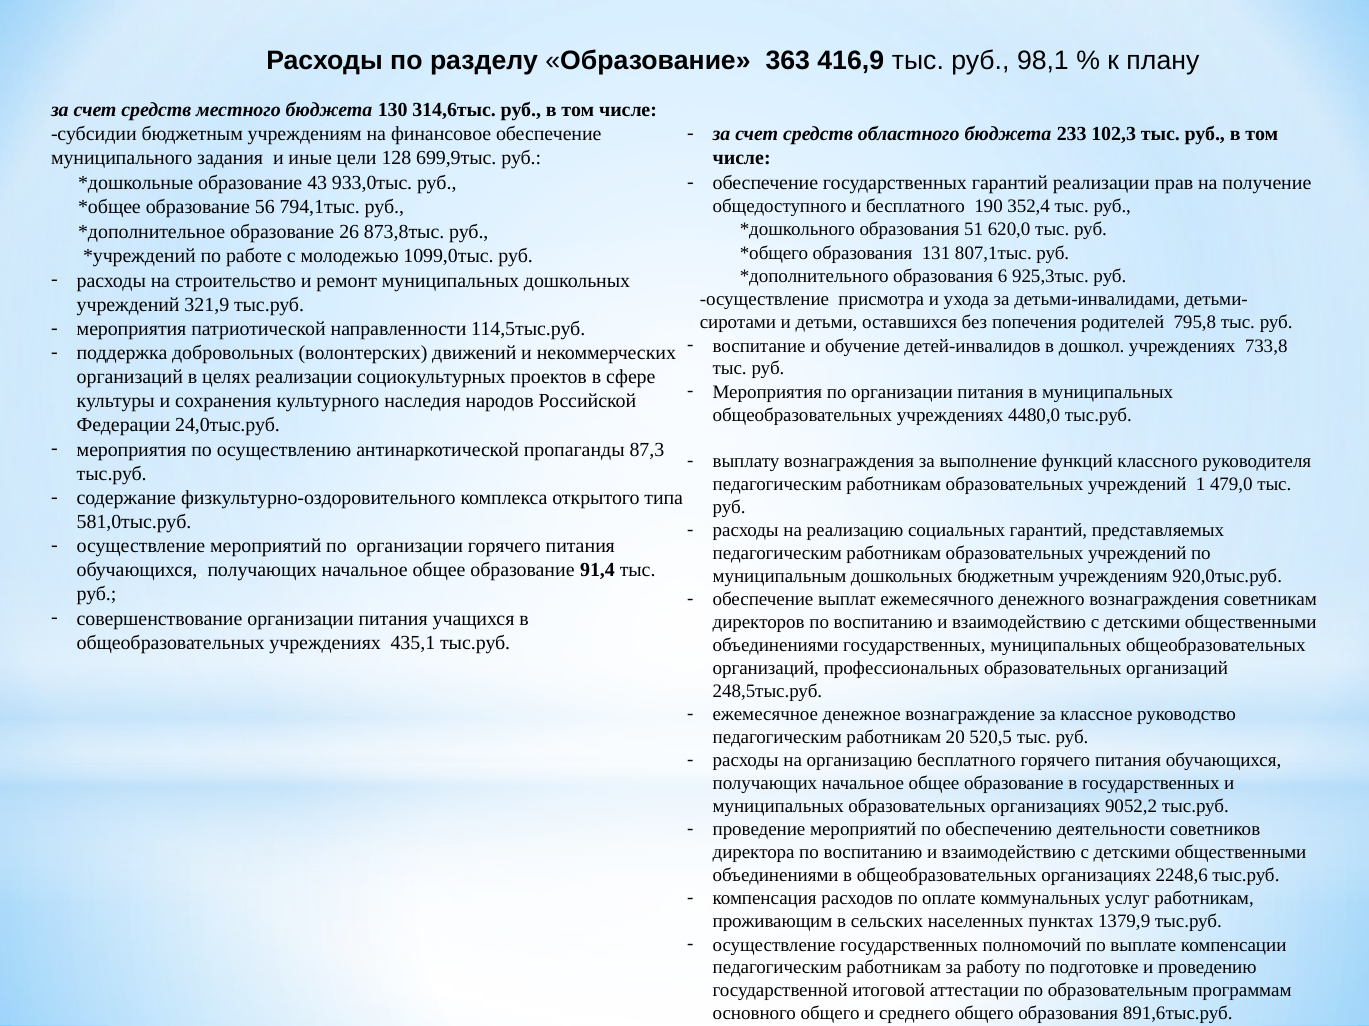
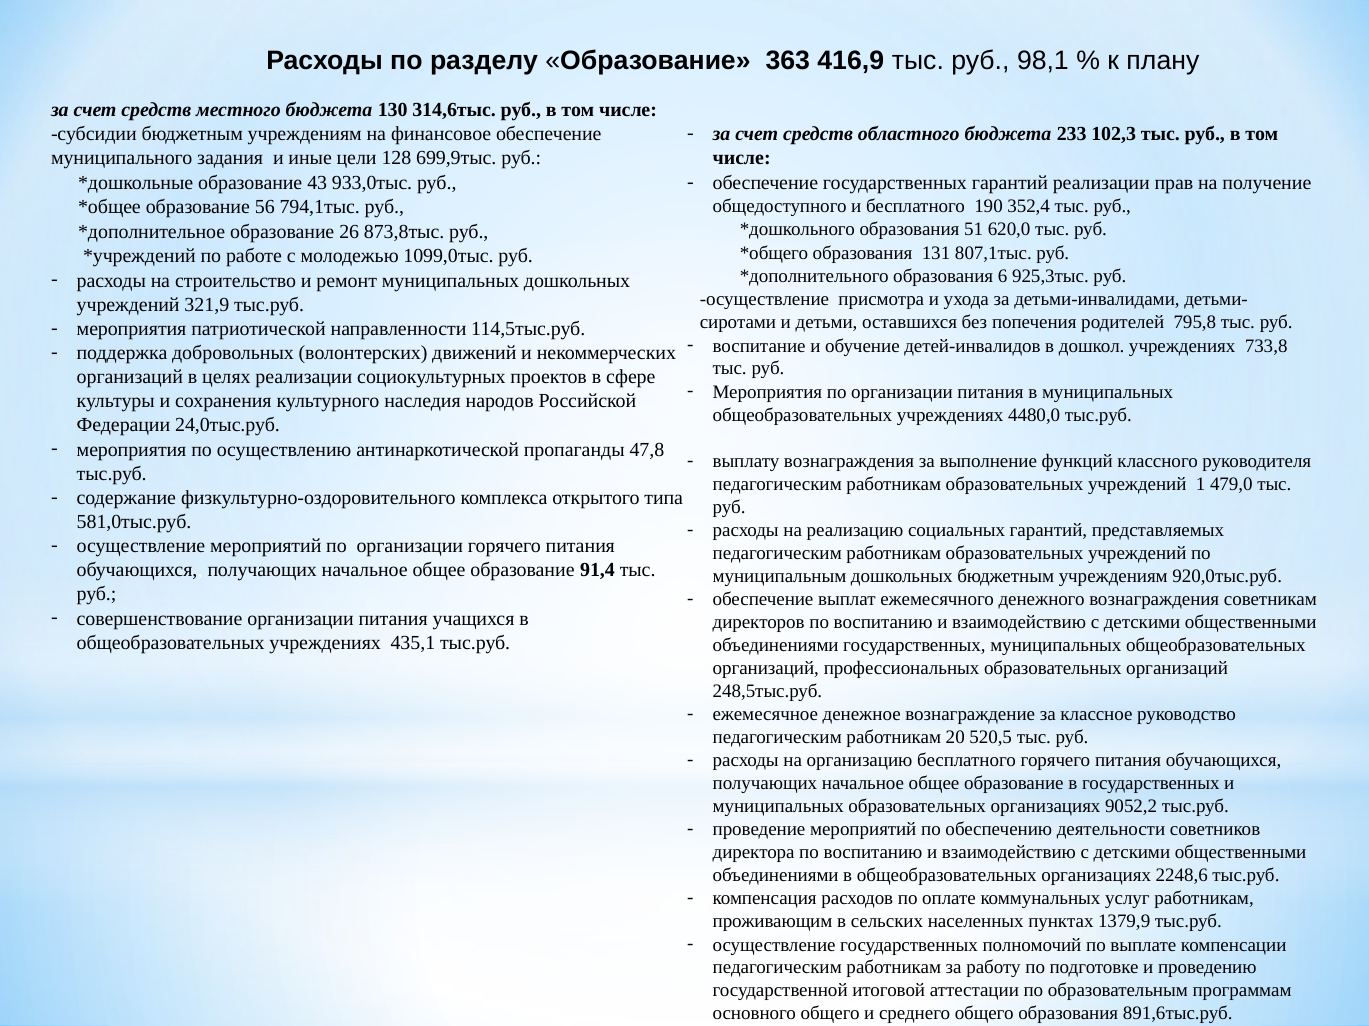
87,3: 87,3 -> 47,8
